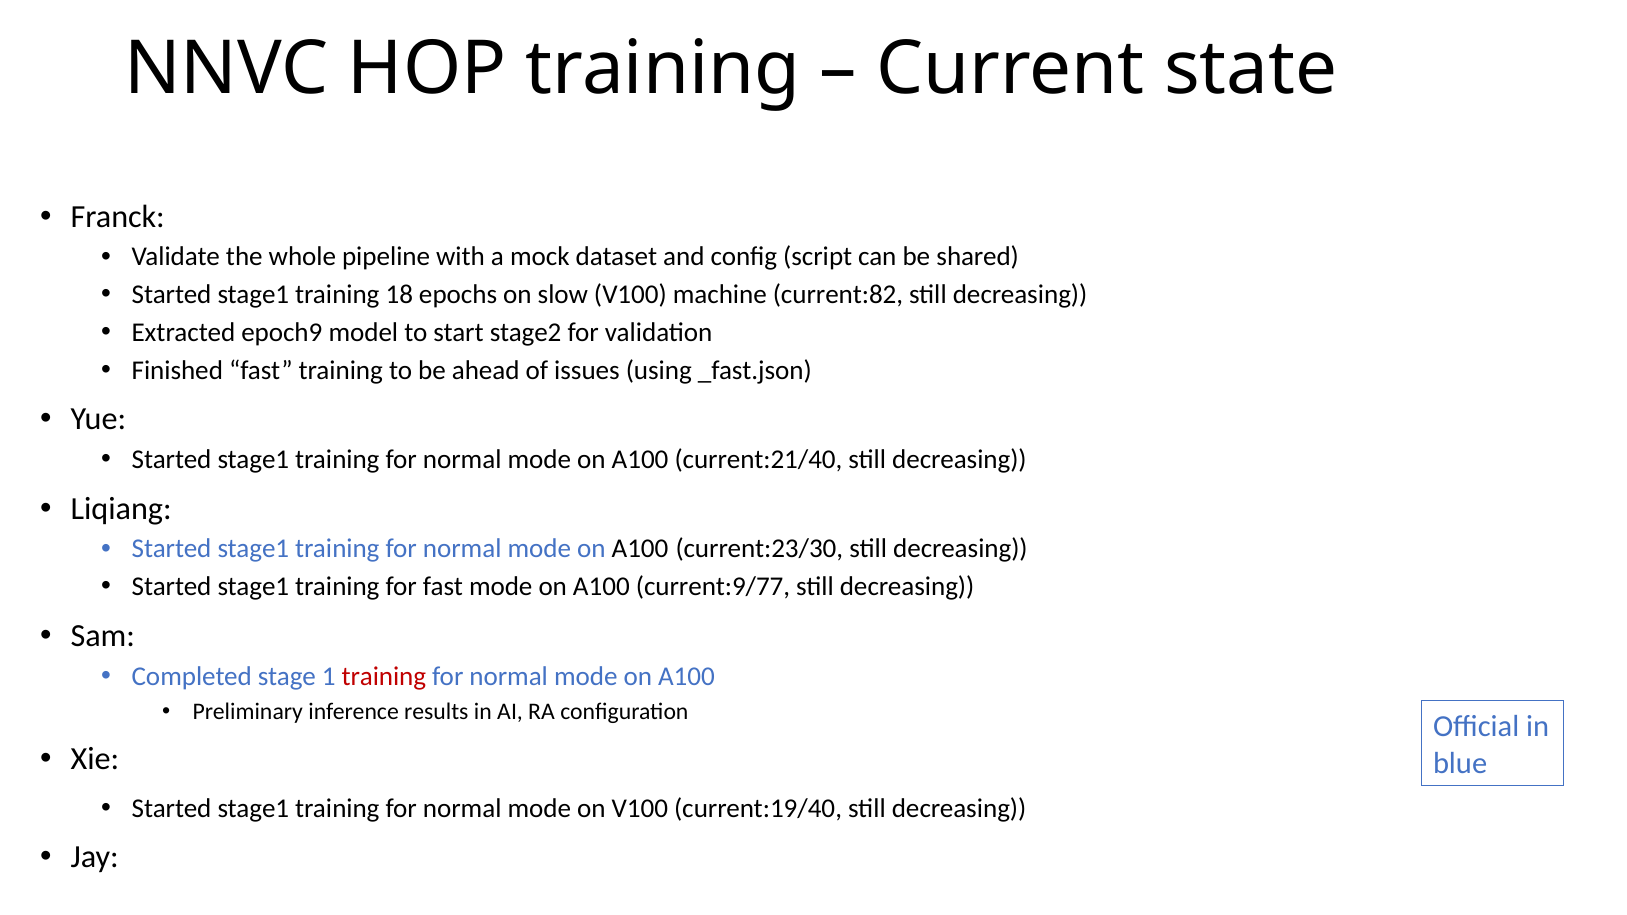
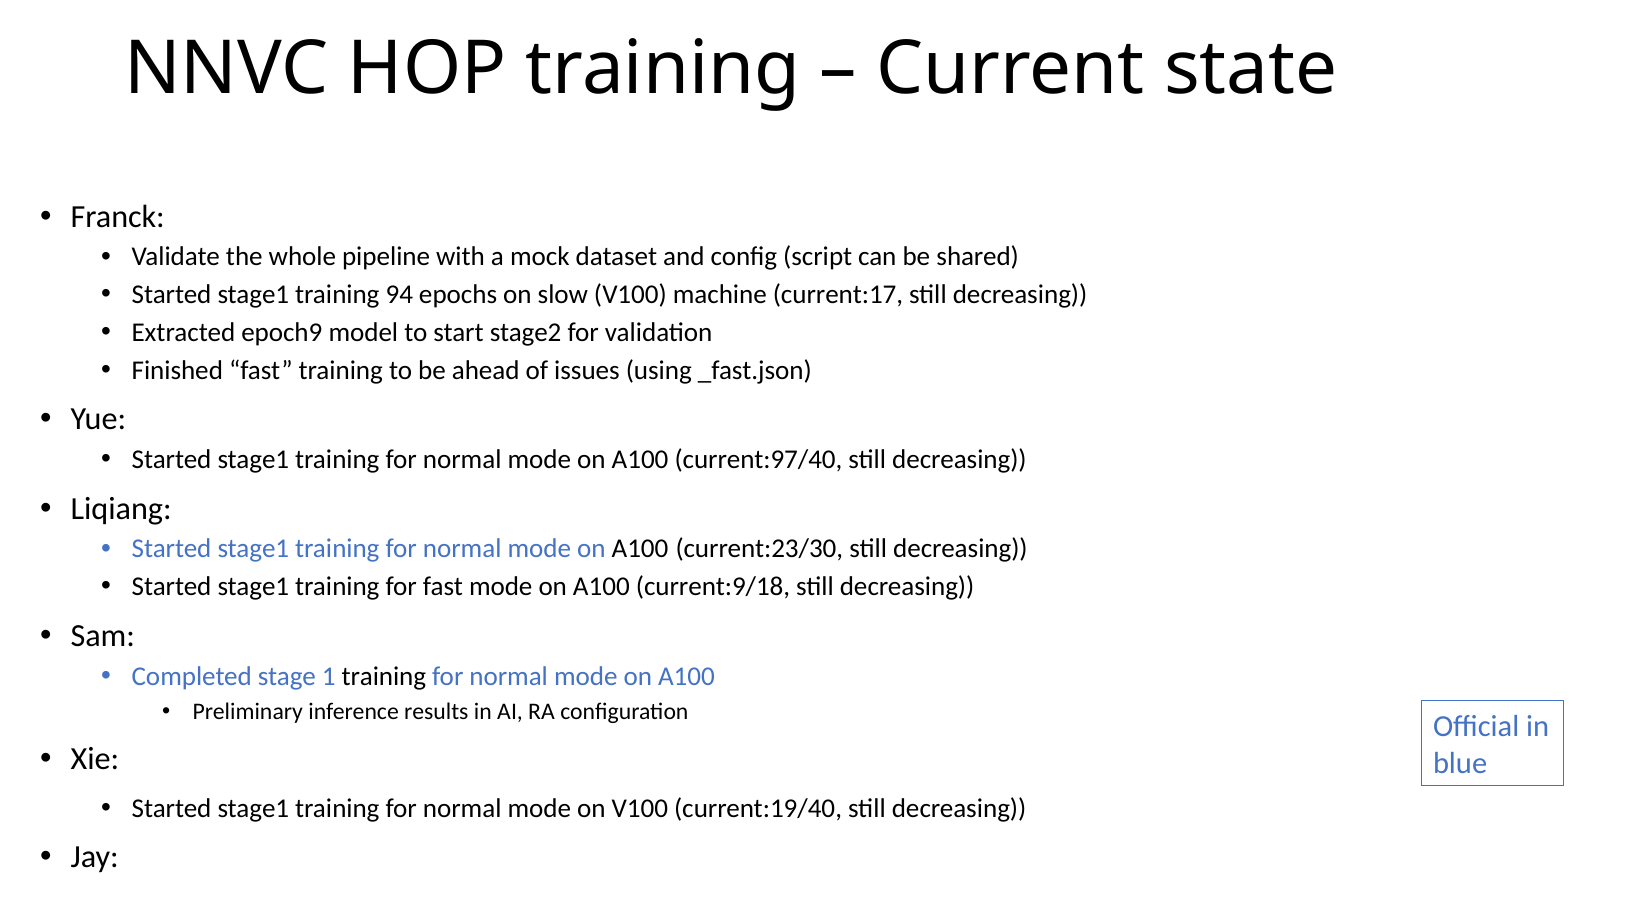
18: 18 -> 94
current:82: current:82 -> current:17
current:21/40: current:21/40 -> current:97/40
current:9/77: current:9/77 -> current:9/18
training at (384, 676) colour: red -> black
